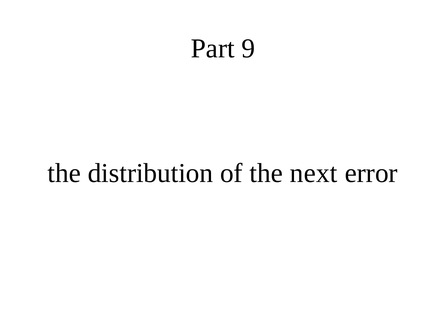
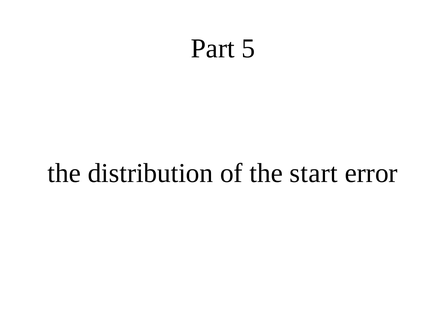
9: 9 -> 5
next: next -> start
